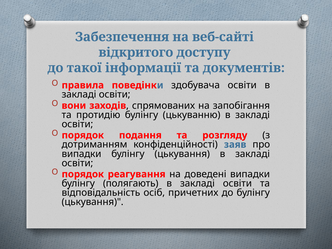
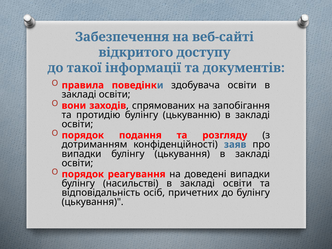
полягають: полягають -> насильстві
